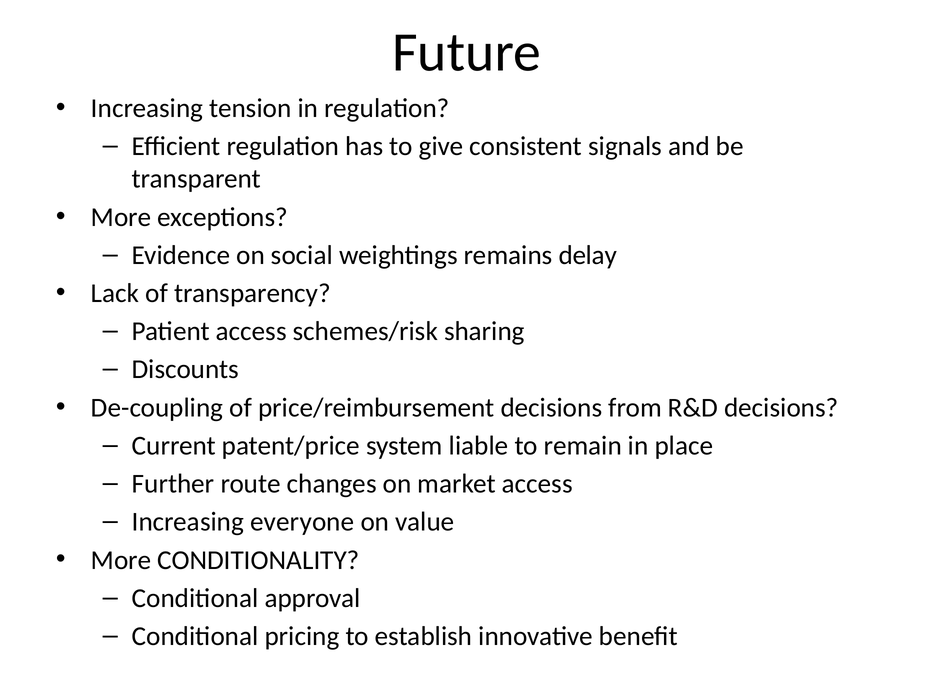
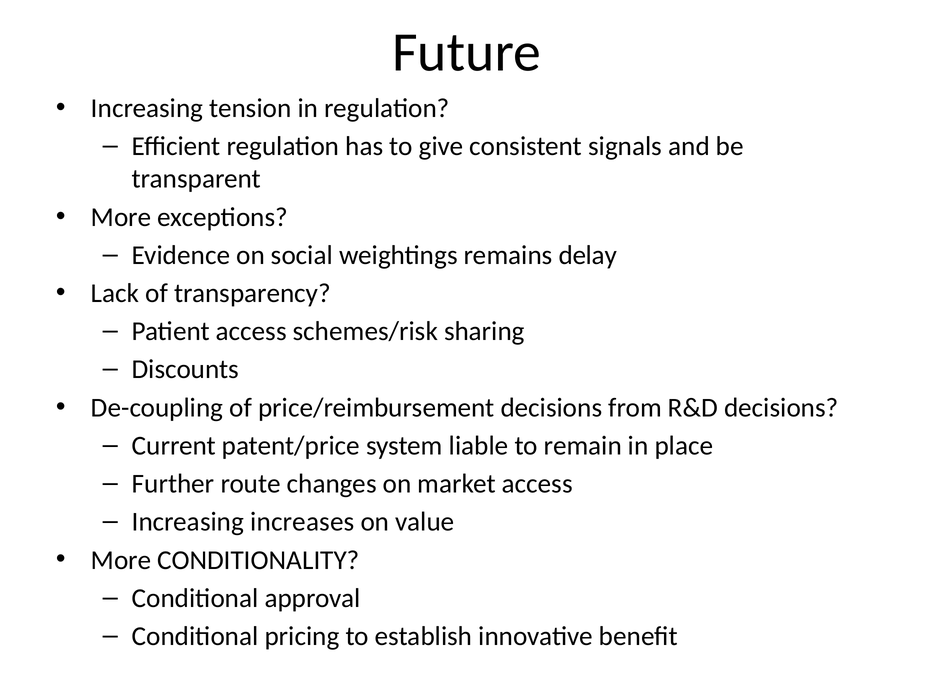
everyone: everyone -> increases
